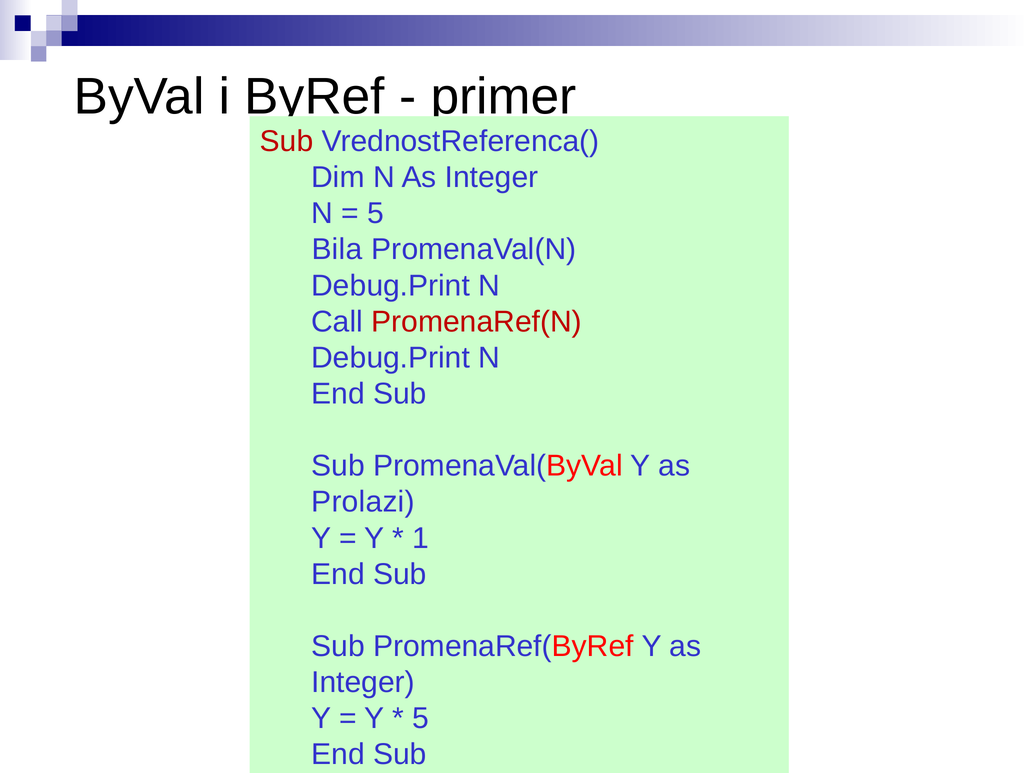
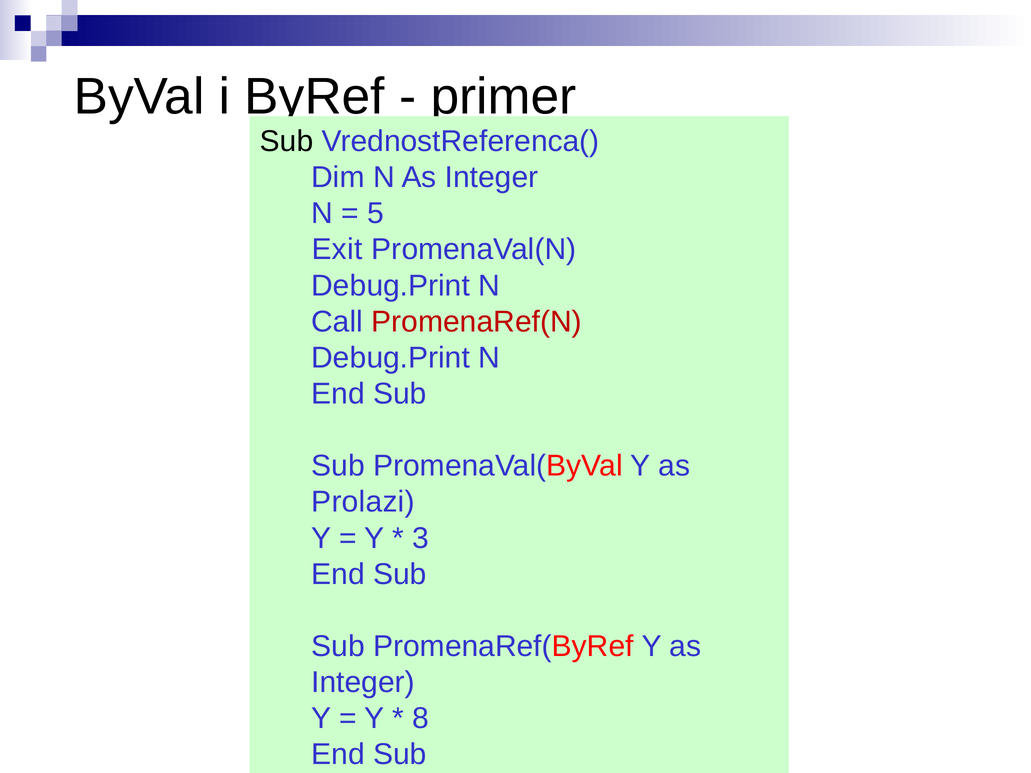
Sub at (287, 141) colour: red -> black
Bila: Bila -> Exit
1: 1 -> 3
5 at (421, 719): 5 -> 8
